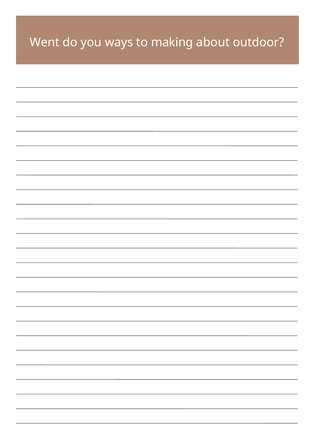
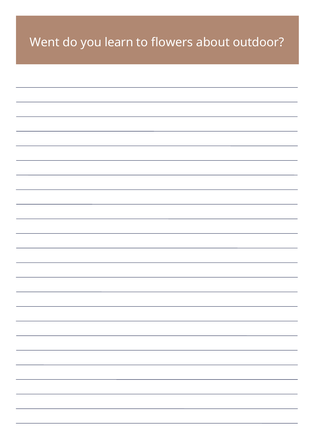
ways: ways -> learn
making: making -> flowers
